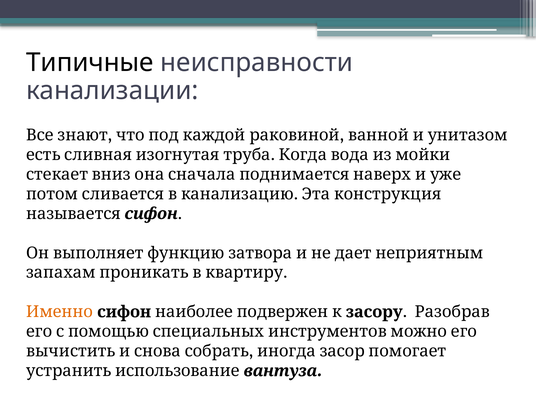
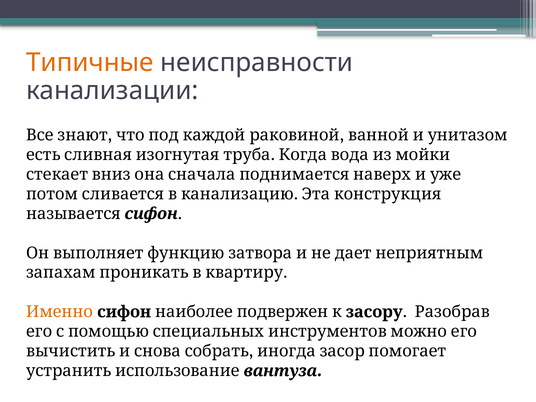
Типичные colour: black -> orange
